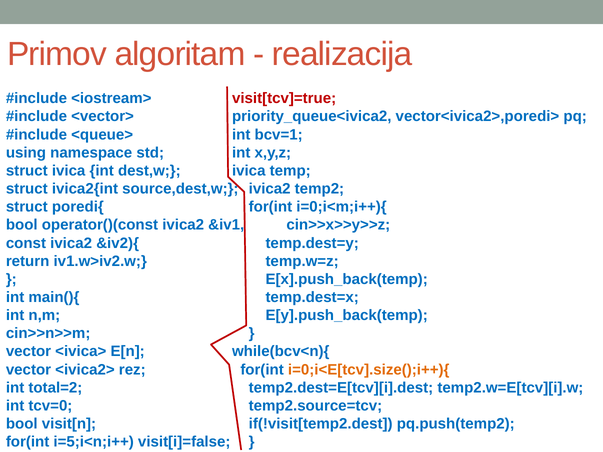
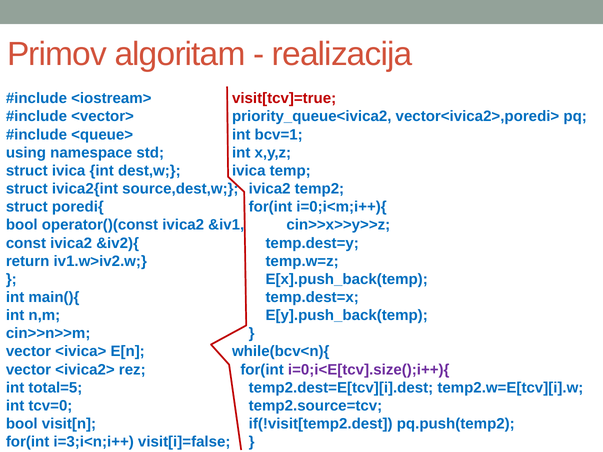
i=0;i<E[tcv].size();i++){ colour: orange -> purple
total=2: total=2 -> total=5
i=5;i<n;i++: i=5;i<n;i++ -> i=3;i<n;i++
